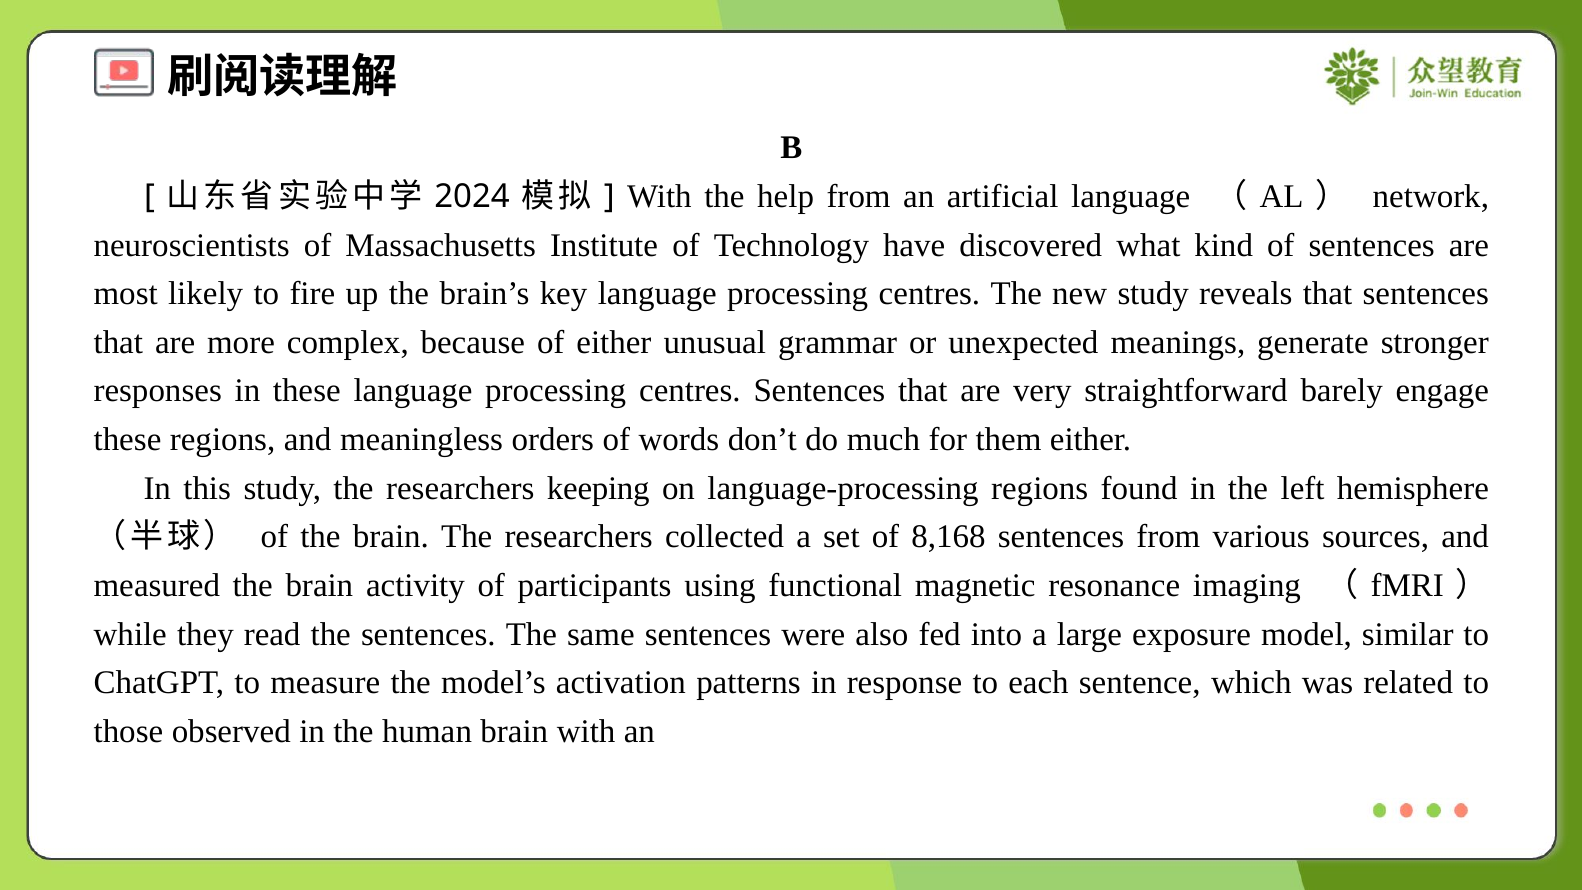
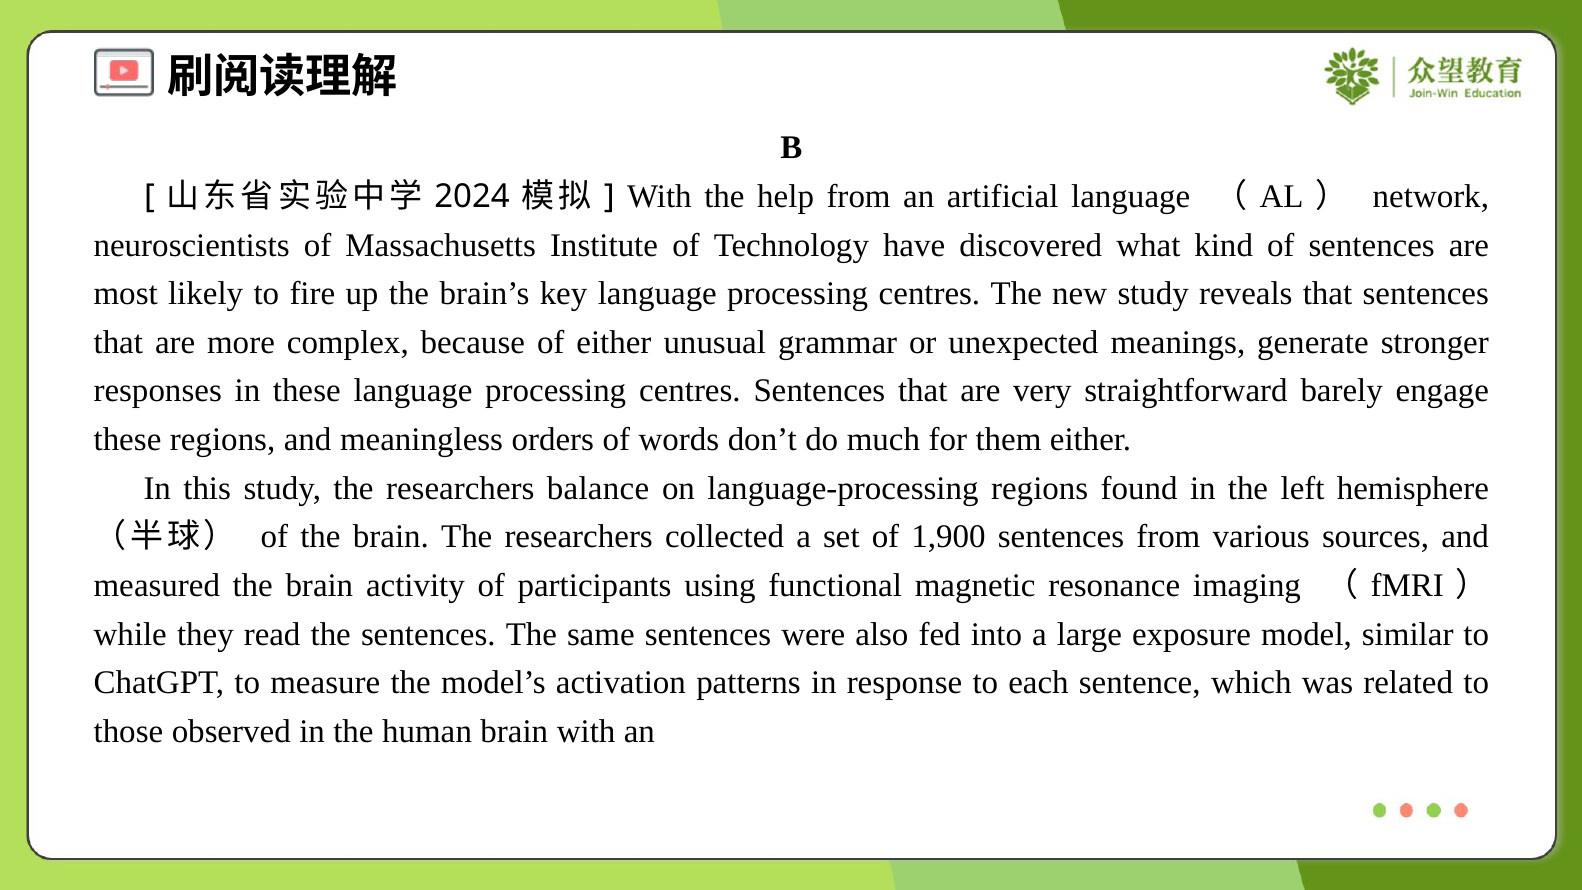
keeping: keeping -> balance
8,168: 8,168 -> 1,900
